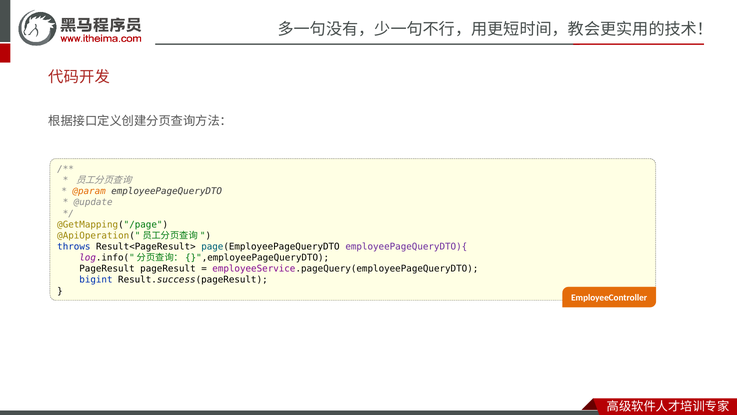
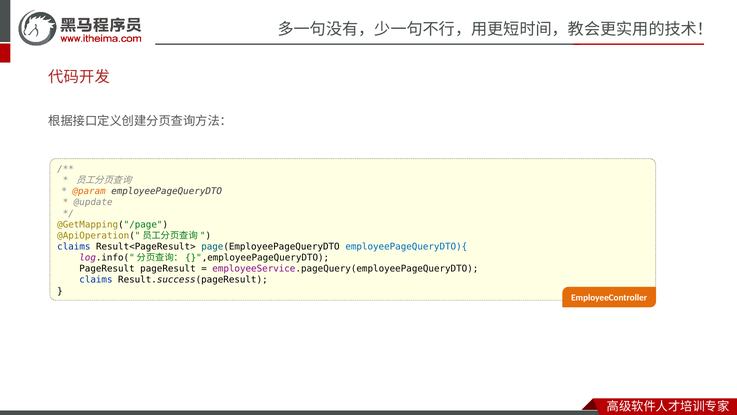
throws at (74, 246): throws -> claims
employeePageQueryDTO){ colour: purple -> blue
bigint at (96, 280): bigint -> claims
